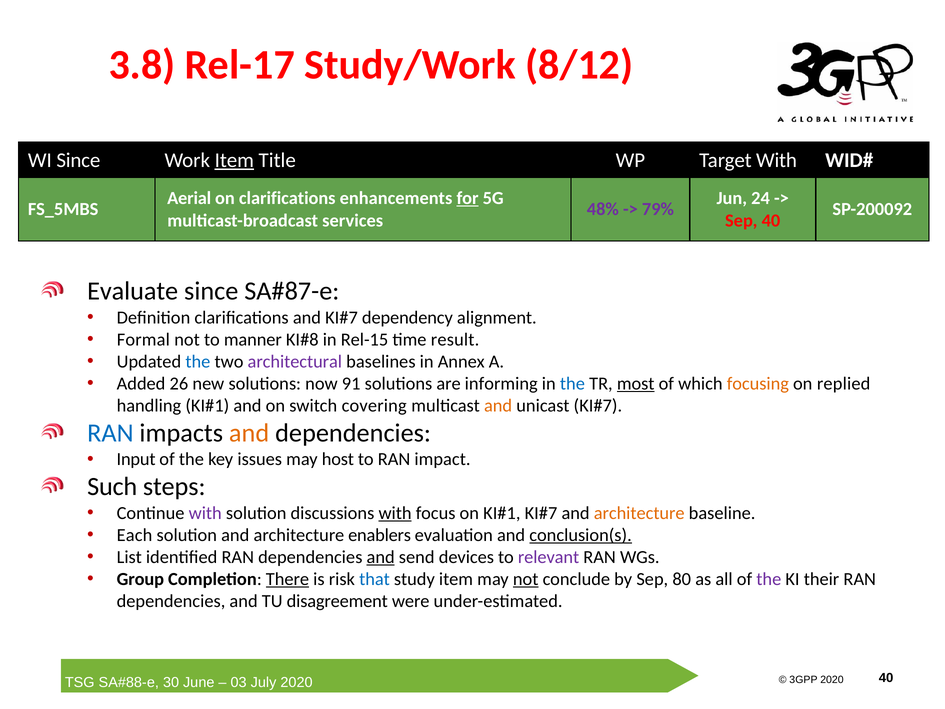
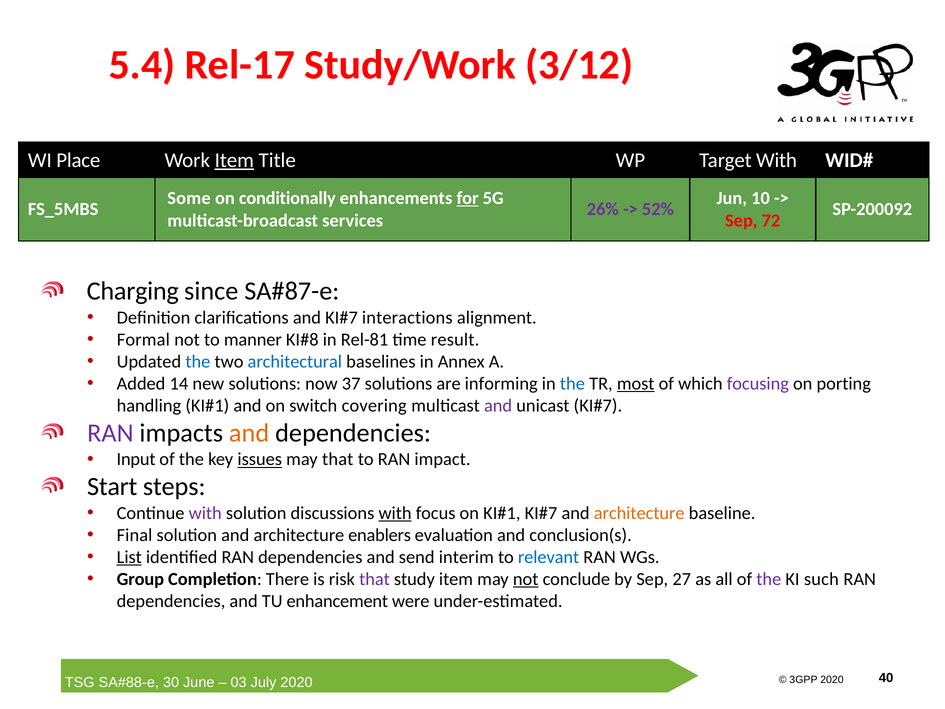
3.8: 3.8 -> 5.4
8/12: 8/12 -> 3/12
WI Since: Since -> Place
Aerial: Aerial -> Some
on clarifications: clarifications -> conditionally
24: 24 -> 10
48%: 48% -> 26%
79%: 79% -> 52%
Sep 40: 40 -> 72
Evaluate: Evaluate -> Charging
dependency: dependency -> interactions
Rel-15: Rel-15 -> Rel-81
architectural colour: purple -> blue
26: 26 -> 14
91: 91 -> 37
focusing colour: orange -> purple
replied: replied -> porting
and at (498, 406) colour: orange -> purple
RAN at (110, 433) colour: blue -> purple
issues underline: none -> present
may host: host -> that
Such: Such -> Start
Each: Each -> Final
conclusion(s underline: present -> none
List underline: none -> present
and at (381, 557) underline: present -> none
devices: devices -> interim
relevant colour: purple -> blue
There underline: present -> none
that at (375, 579) colour: blue -> purple
80: 80 -> 27
their: their -> such
disagreement: disagreement -> enhancement
